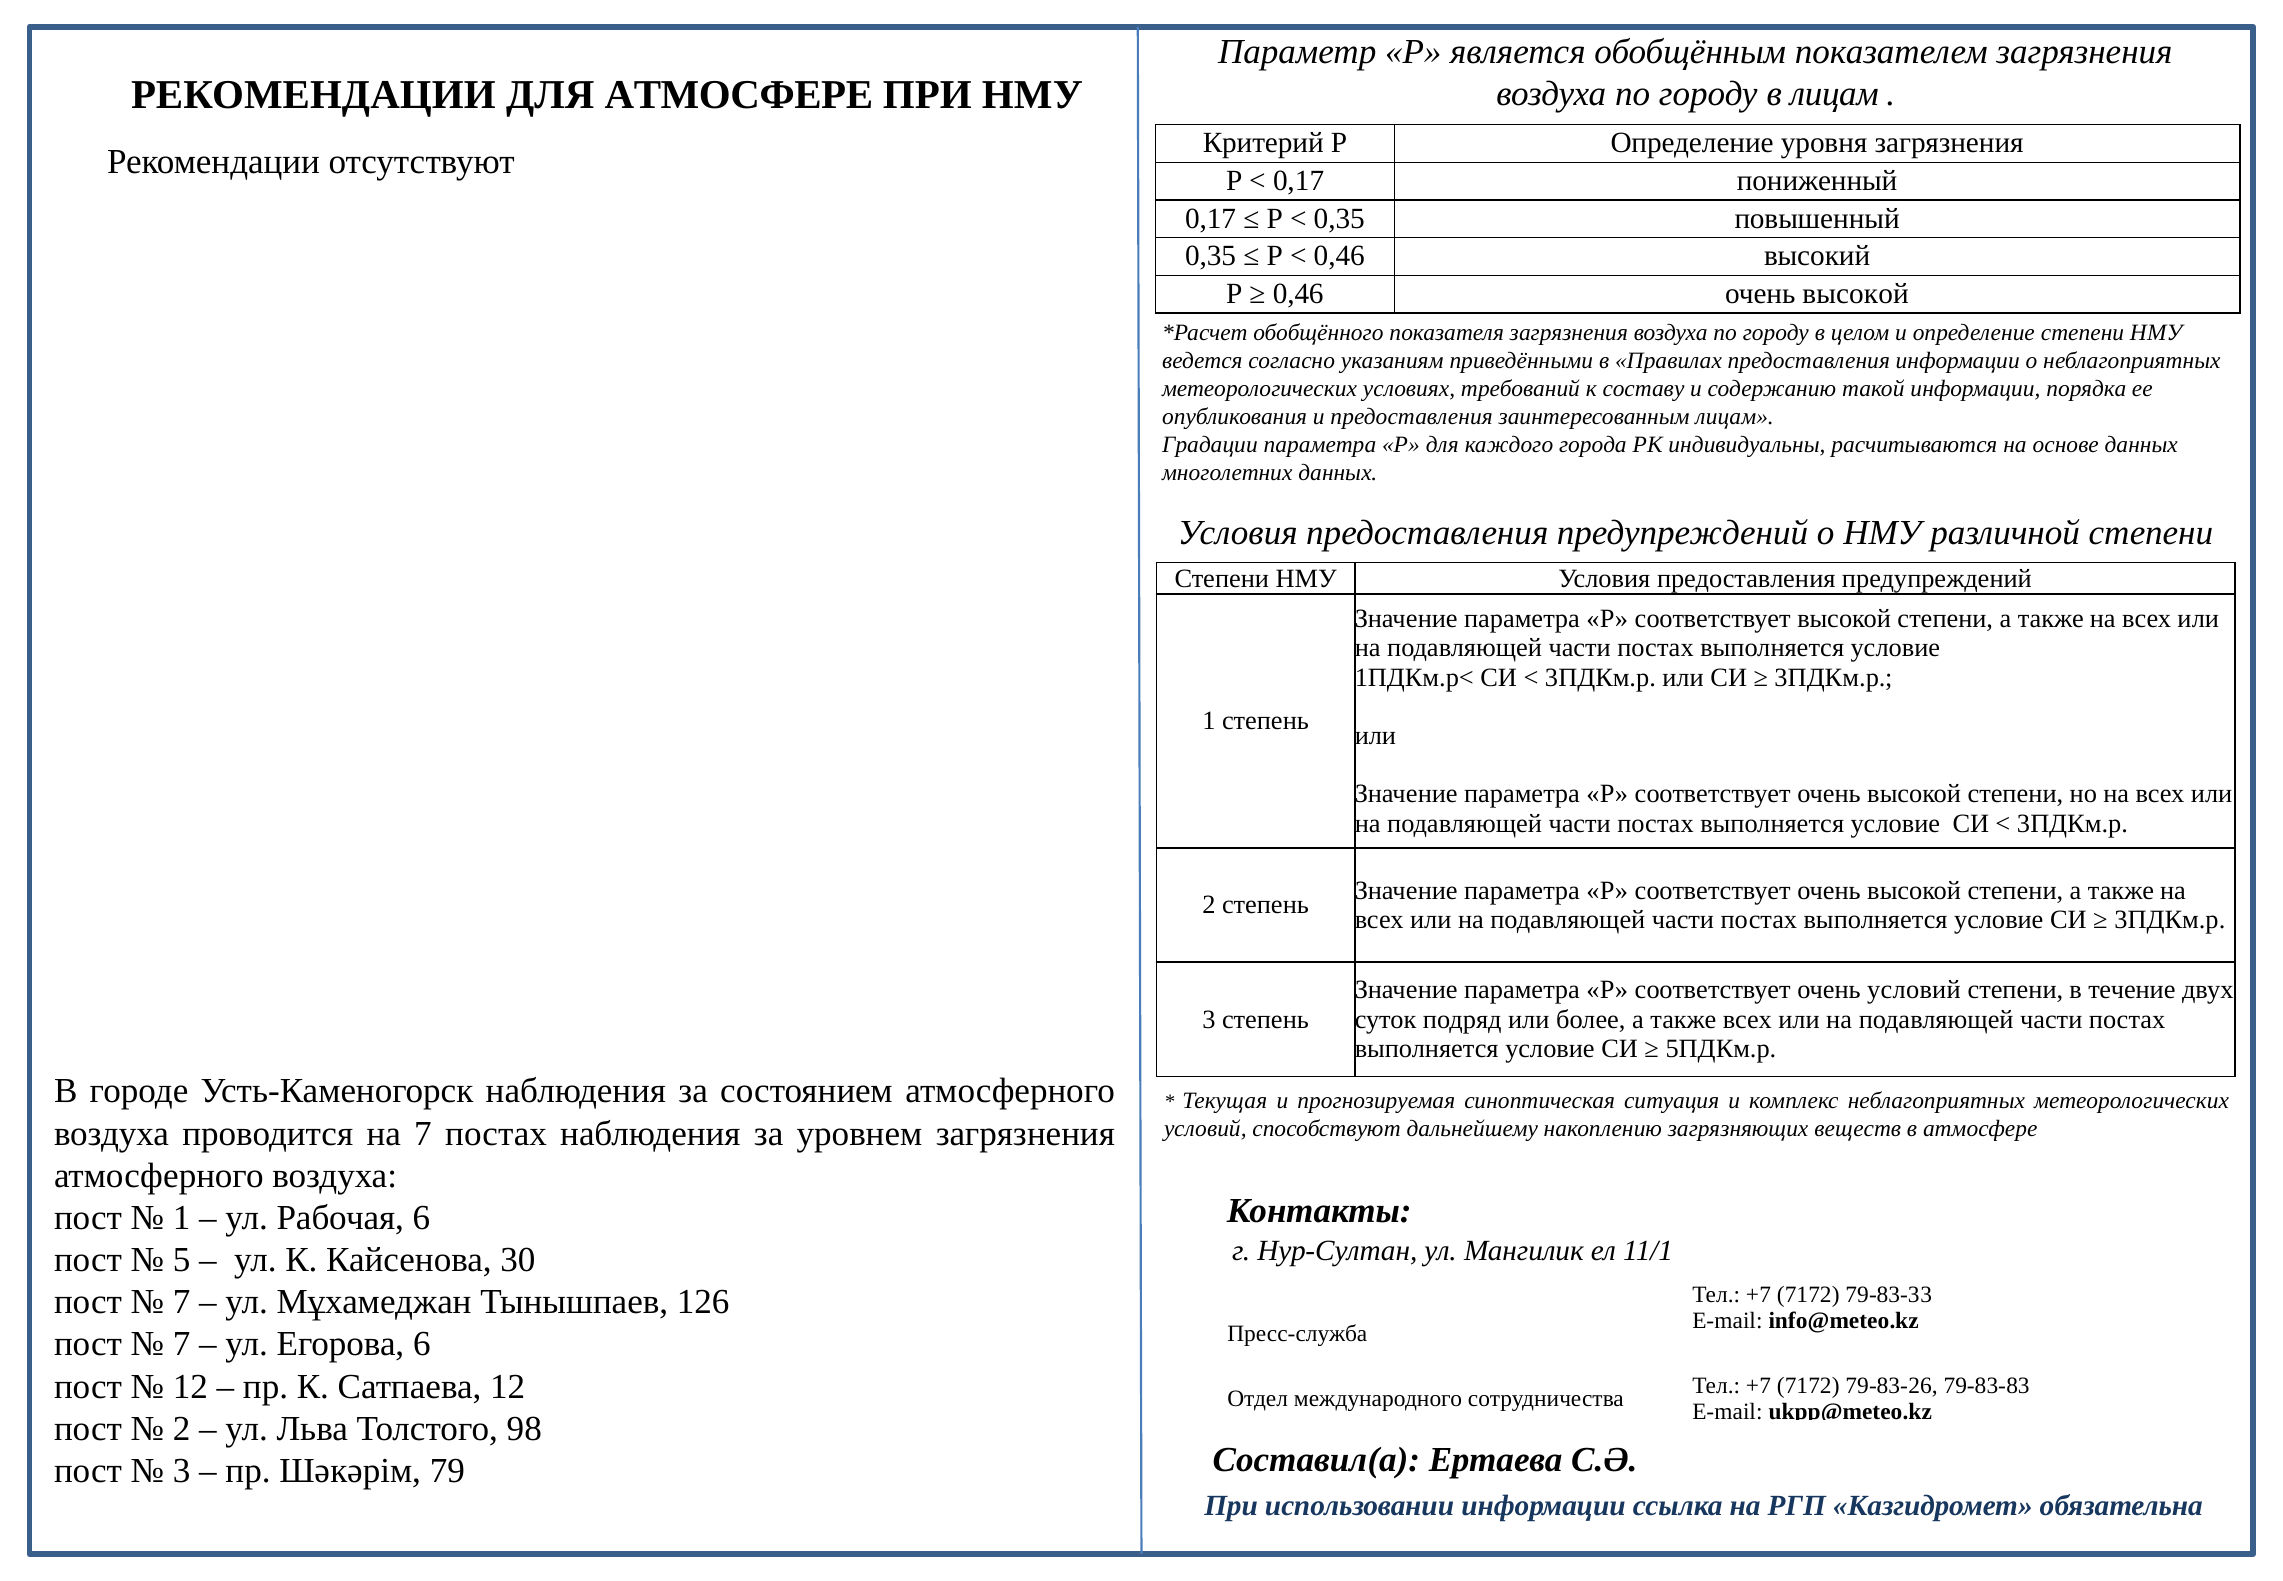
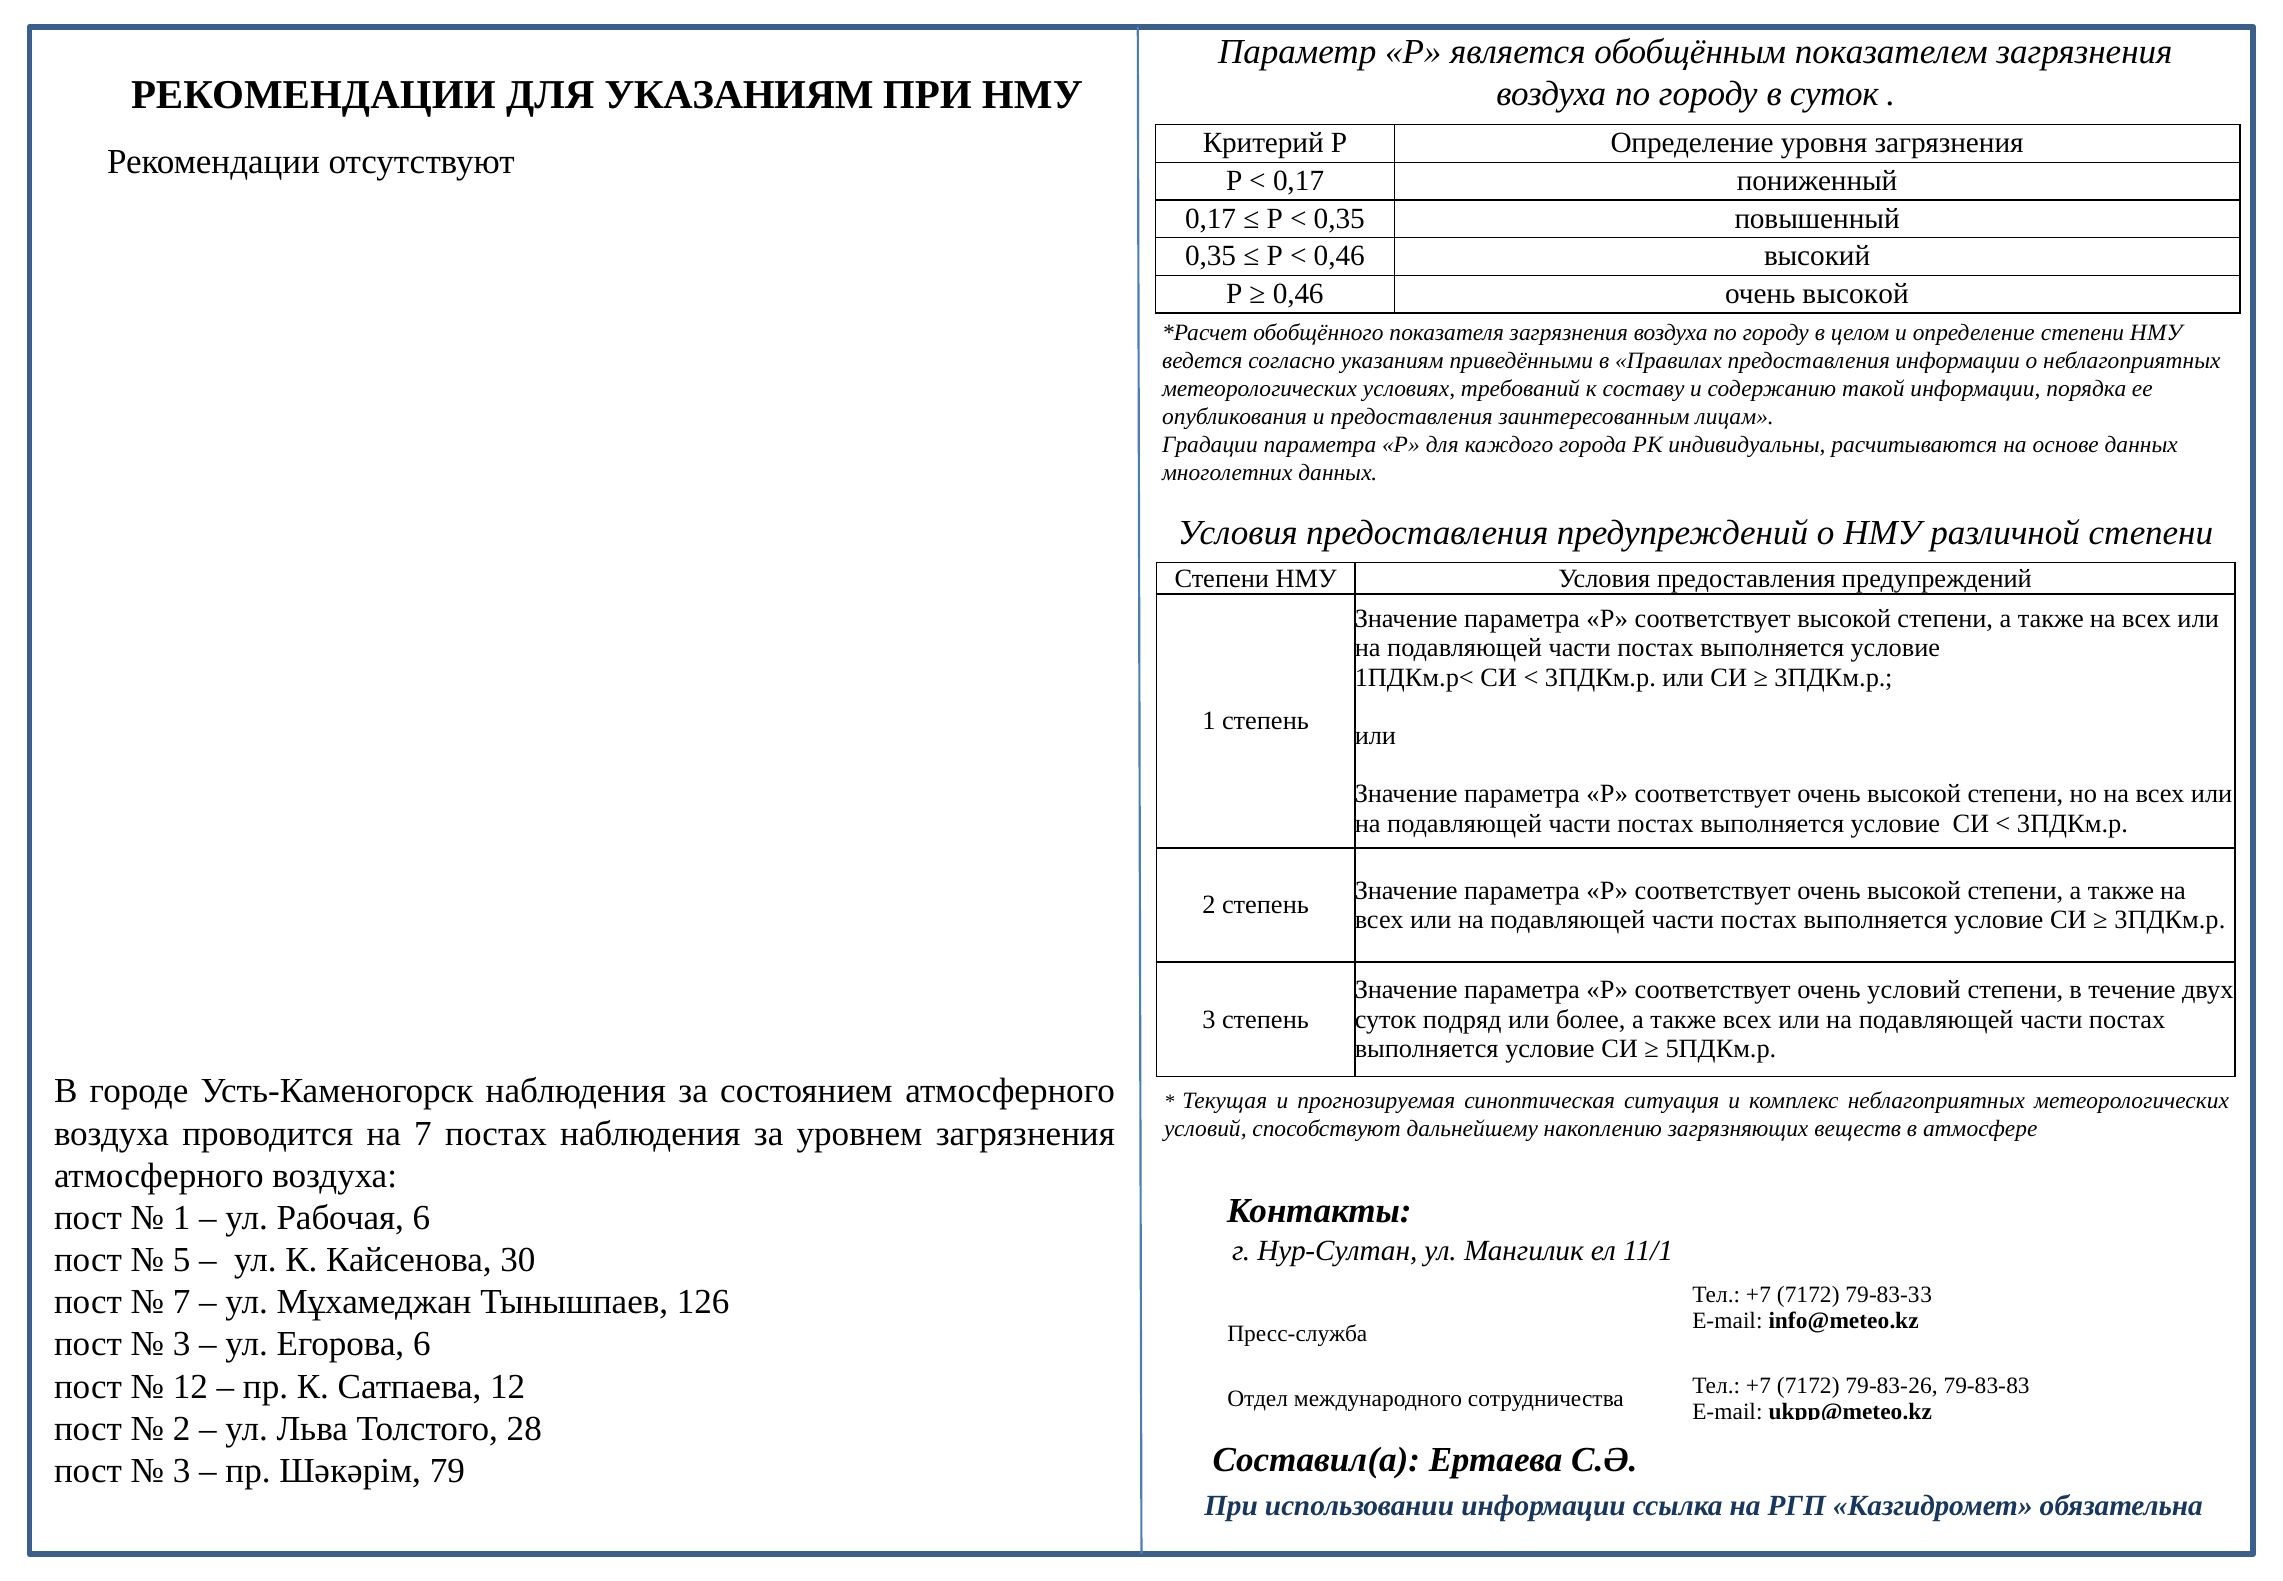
ДЛЯ АТМОСФЕРЕ: АТМОСФЕРЕ -> УКАЗАНИЯМ
в лицам: лицам -> суток
7 at (182, 1344): 7 -> 3
98: 98 -> 28
